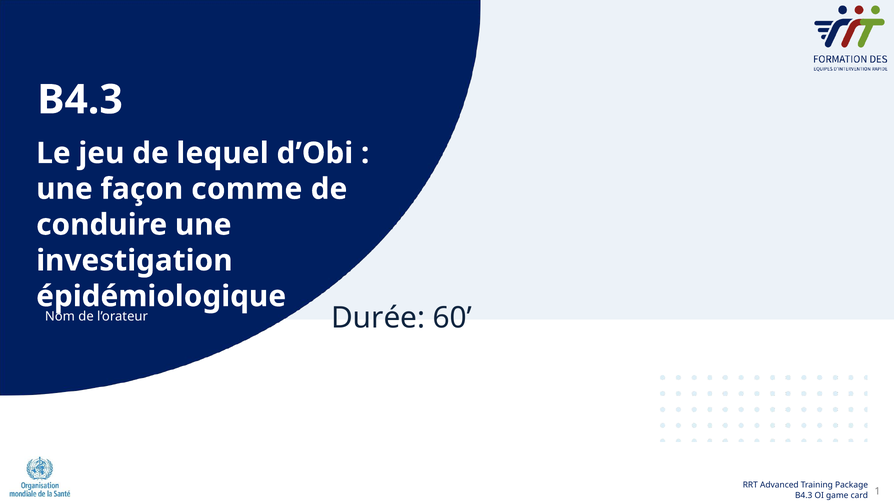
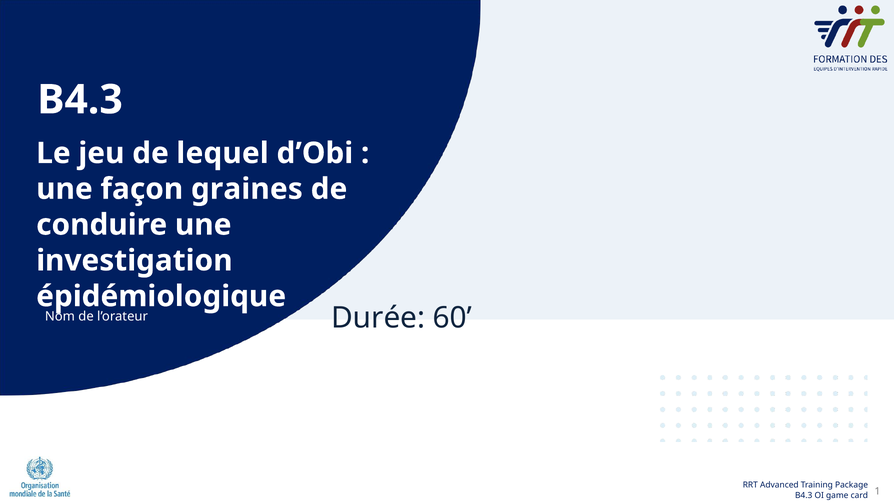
comme: comme -> graines
